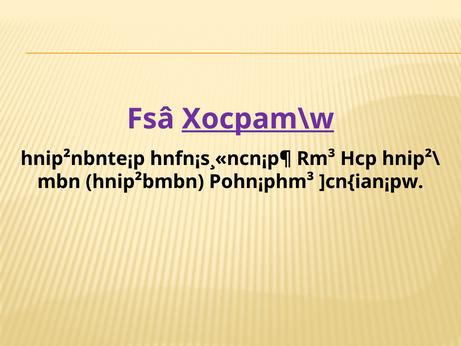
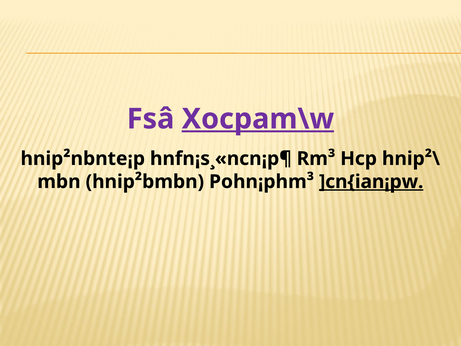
]cn{ian¡pw underline: none -> present
